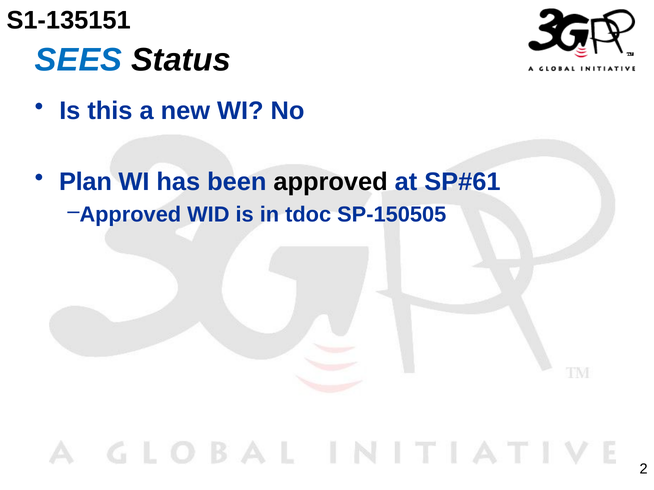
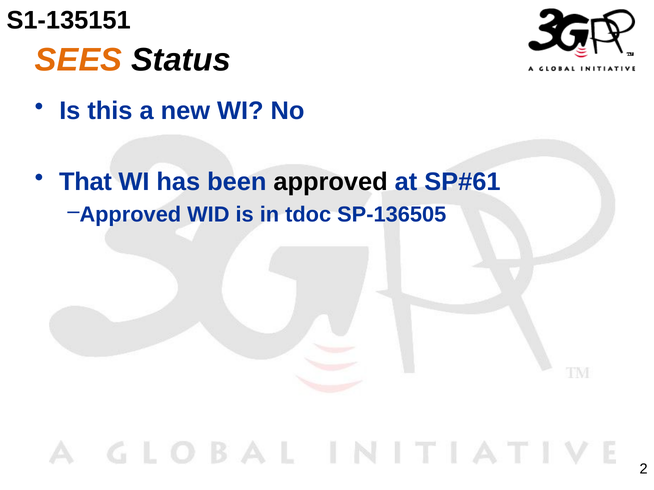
SEES colour: blue -> orange
Plan: Plan -> That
SP-150505: SP-150505 -> SP-136505
